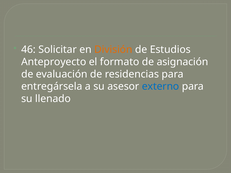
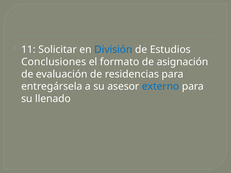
46: 46 -> 11
División colour: orange -> blue
Anteproyecto: Anteproyecto -> Conclusiones
